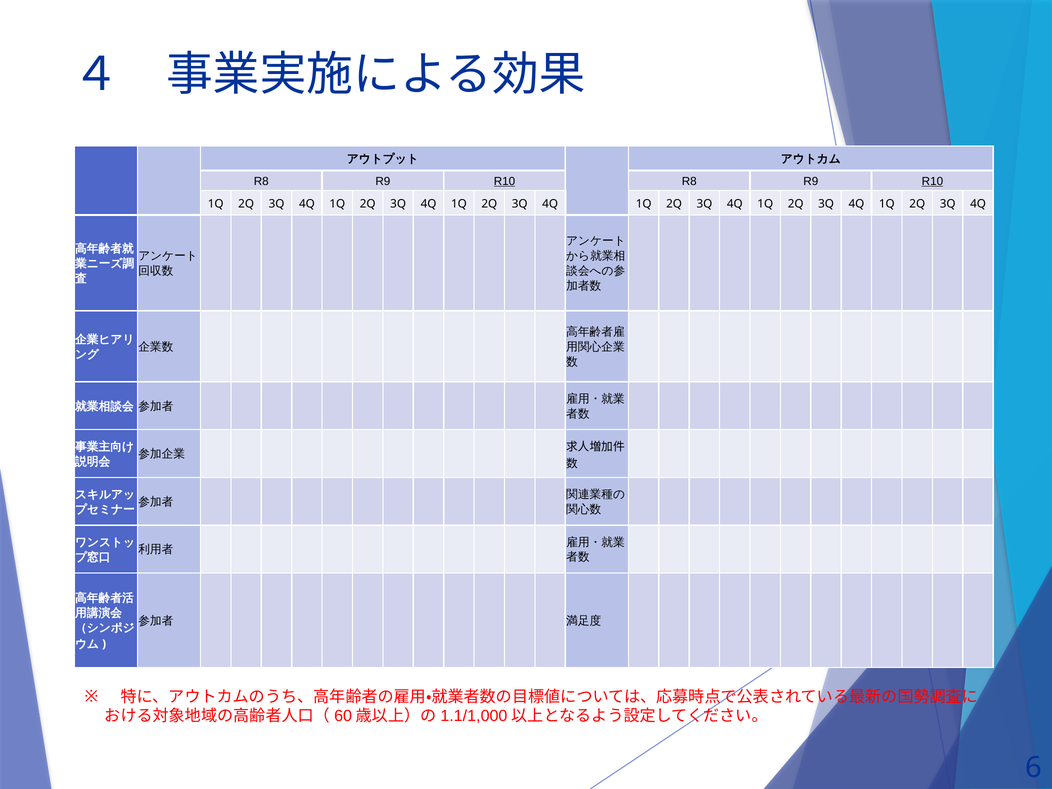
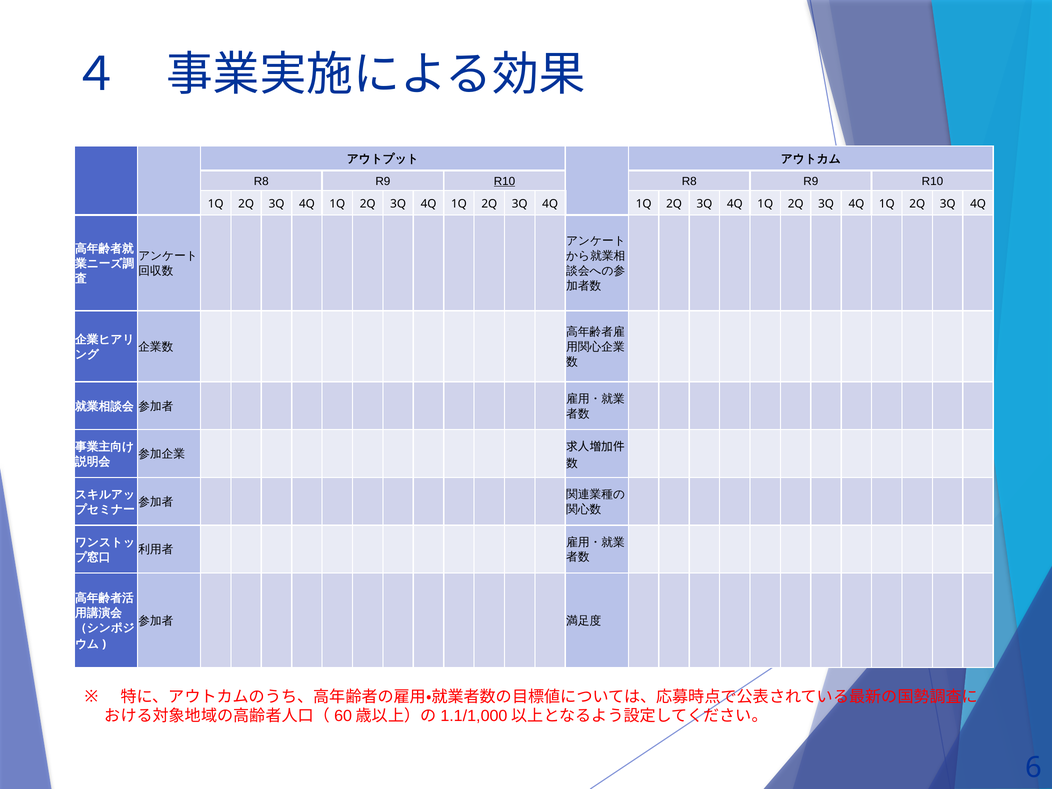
R10 at (932, 181) underline: present -> none
